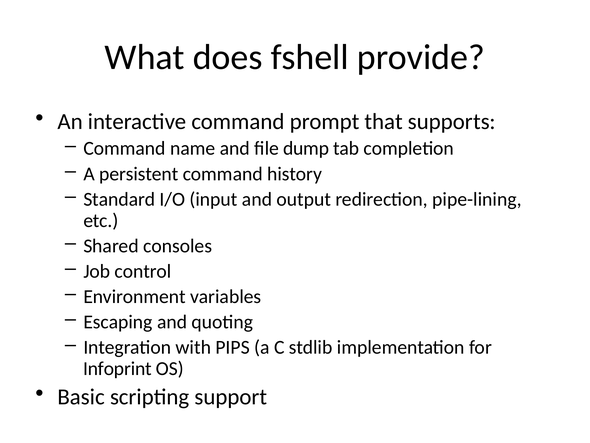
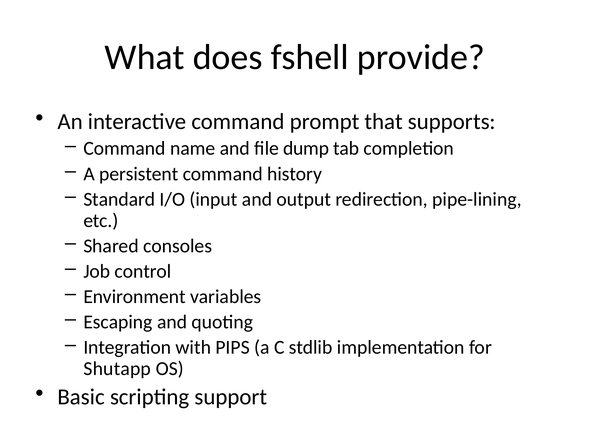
Infoprint: Infoprint -> Shutapp
